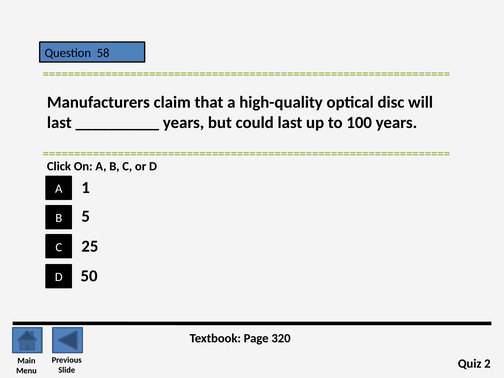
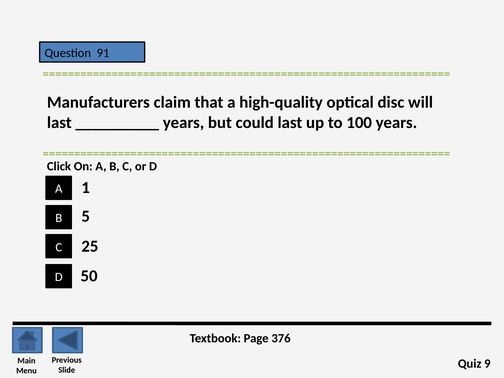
58: 58 -> 91
320: 320 -> 376
2: 2 -> 9
